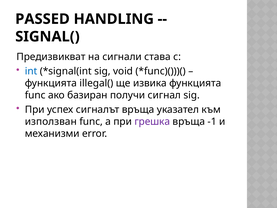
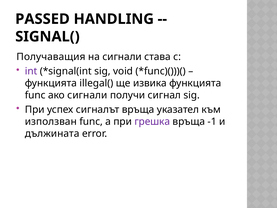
Предизвикват: Предизвикват -> Получаващия
int colour: blue -> purple
ако базиран: базиран -> сигнали
механизми: механизми -> дължината
